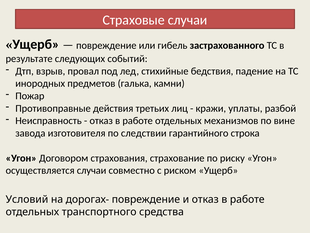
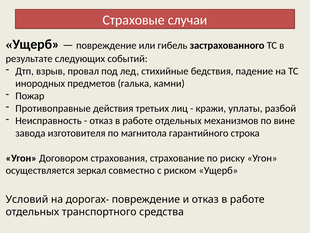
следствии: следствии -> магнитола
осуществляется случаи: случаи -> зеркал
